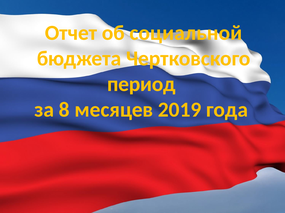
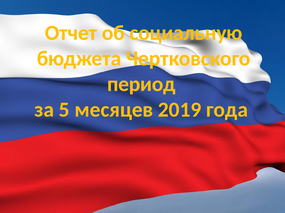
социальной: социальной -> социальную
8: 8 -> 5
